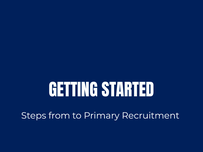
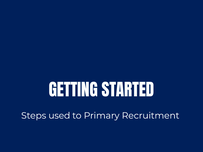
from: from -> used
